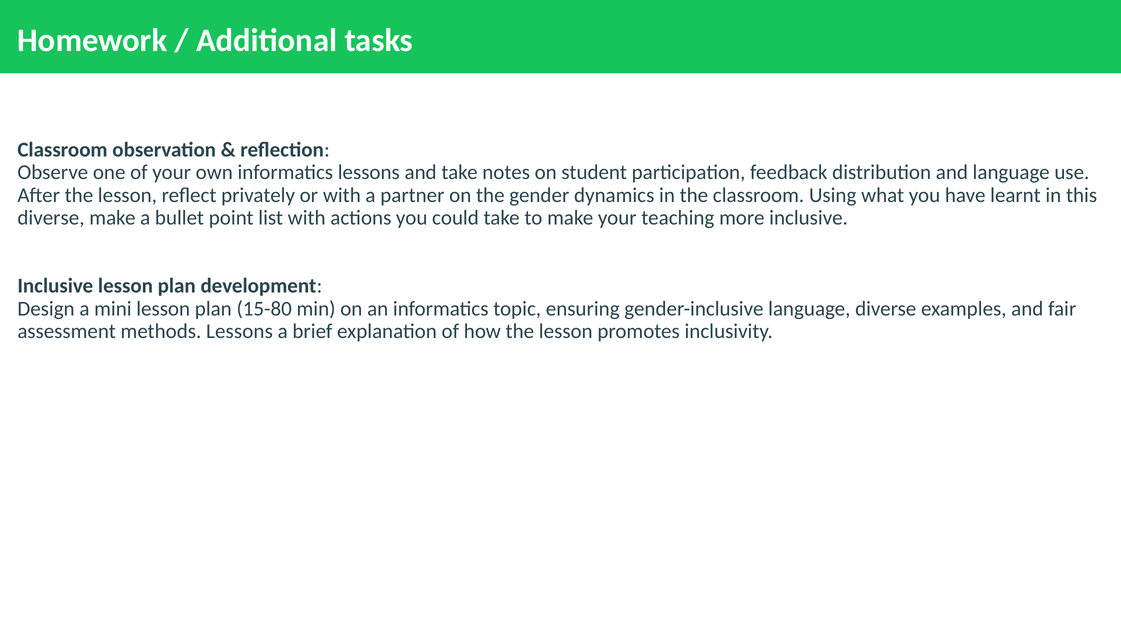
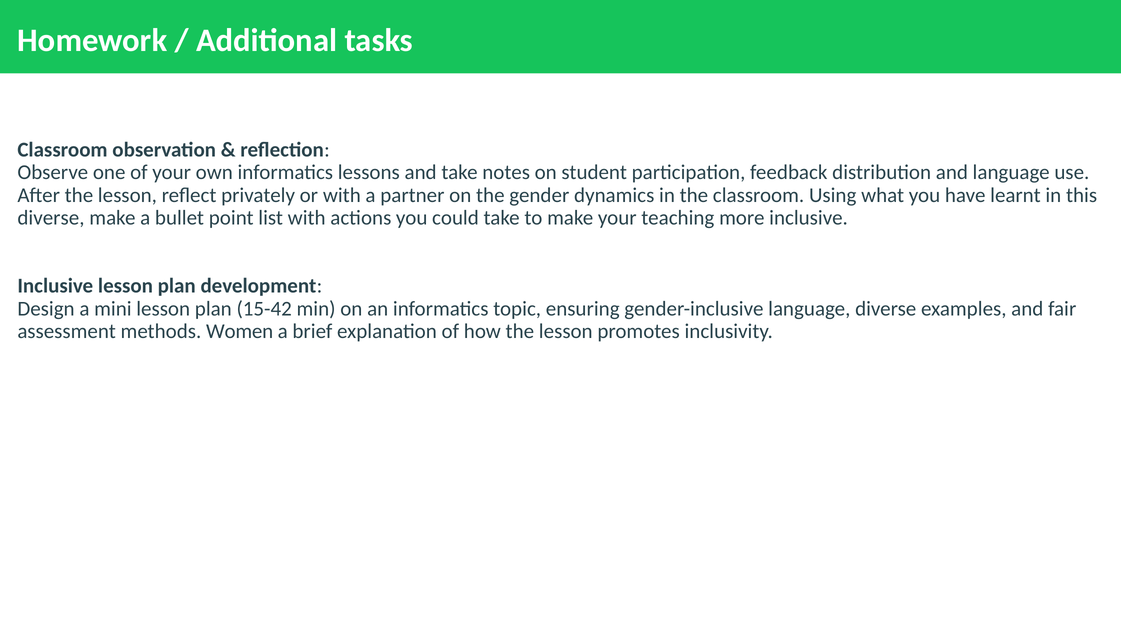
15-80: 15-80 -> 15-42
methods Lessons: Lessons -> Women
